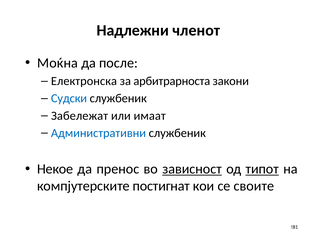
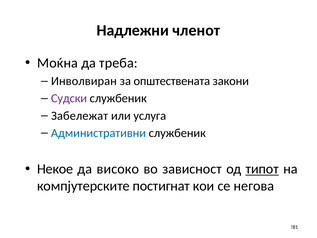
после: после -> треба
Електронска: Електронска -> Инволвиран
арбитрарноста: арбитрарноста -> општествената
Судски colour: blue -> purple
имаат: имаат -> услуга
пренос: пренос -> високо
зависност underline: present -> none
своите: своите -> негова
